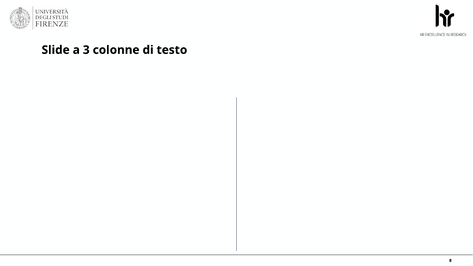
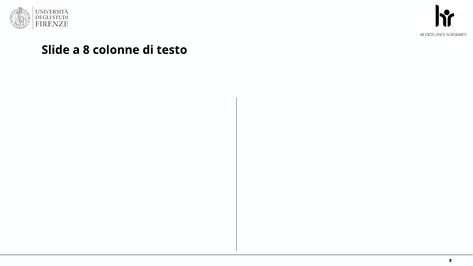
a 3: 3 -> 8
